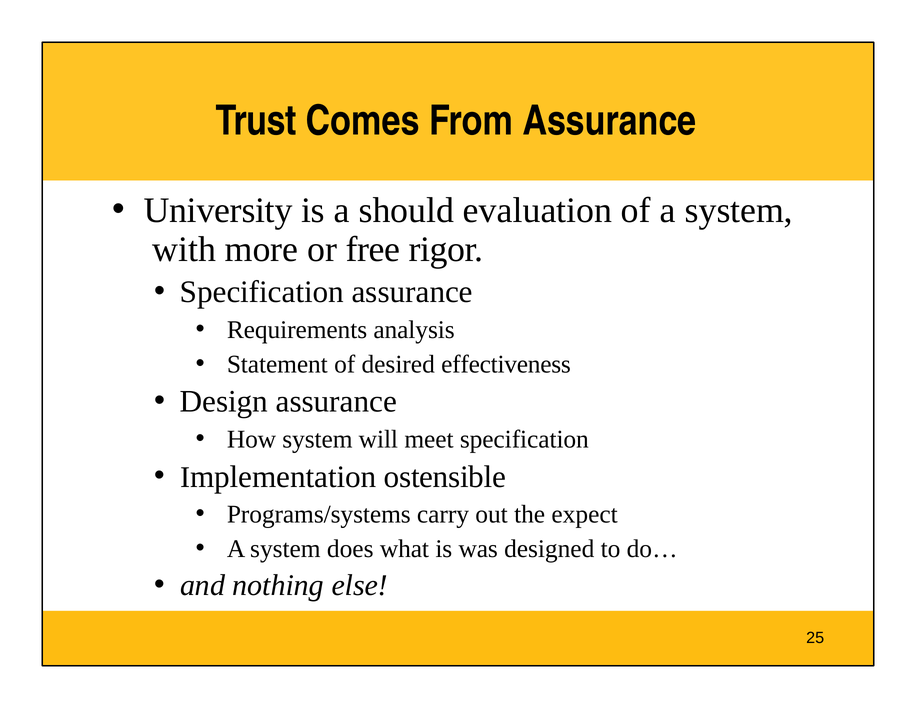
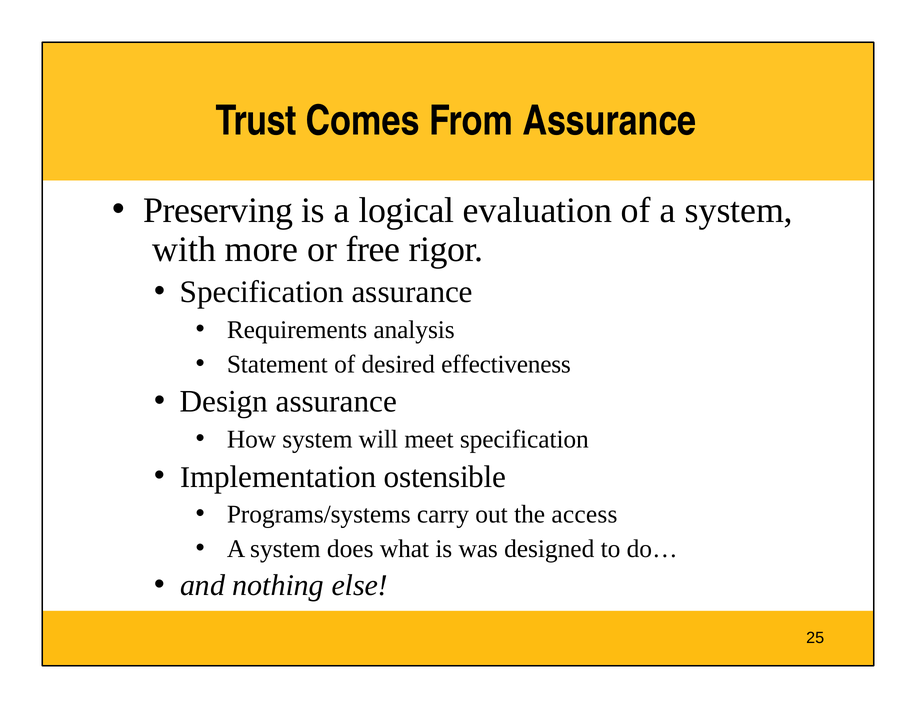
University: University -> Preserving
should: should -> logical
expect: expect -> access
